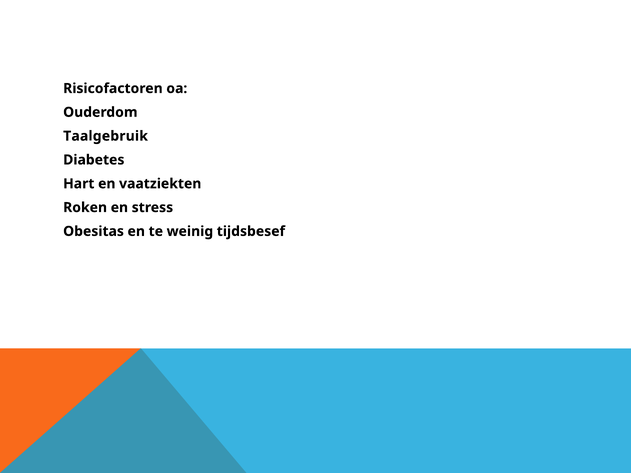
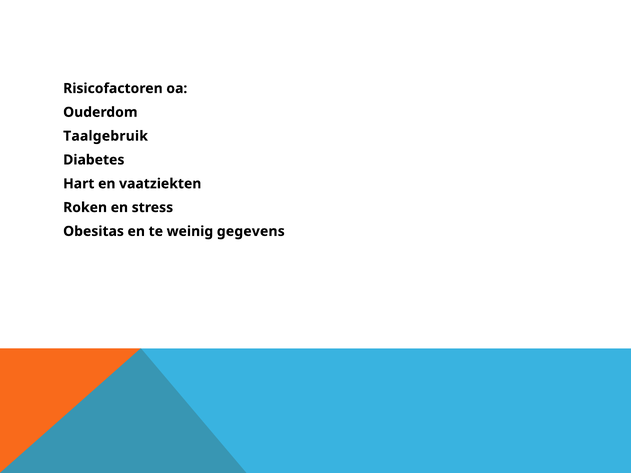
tijdsbesef: tijdsbesef -> gegevens
